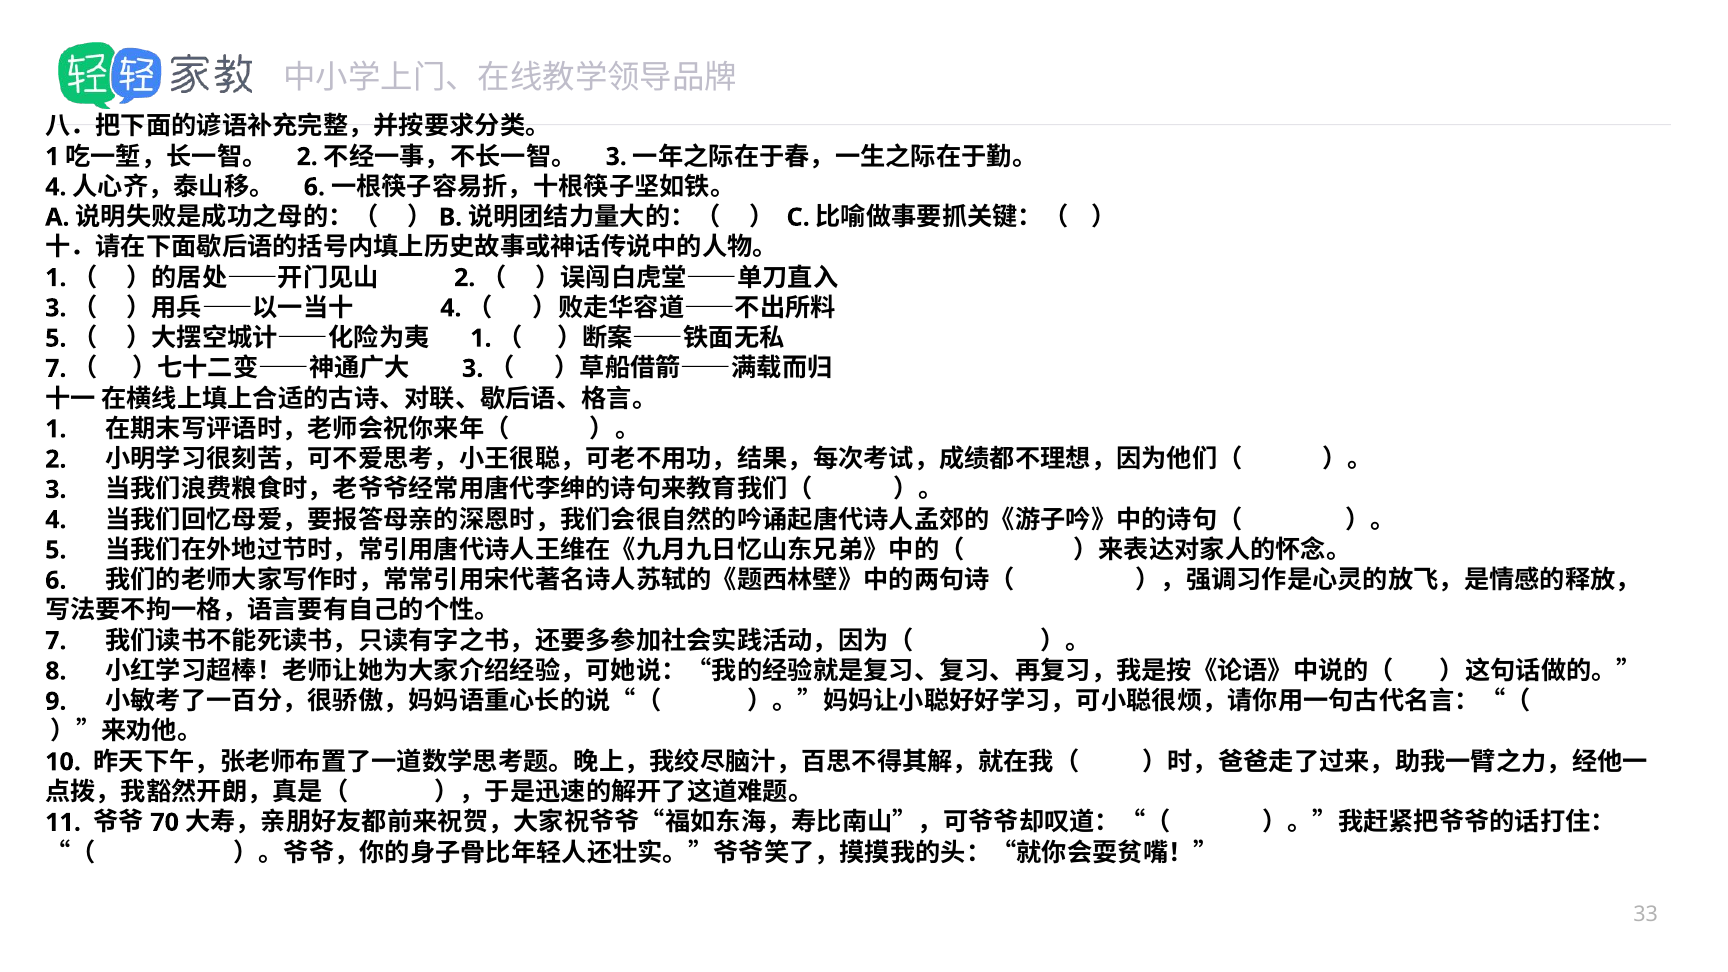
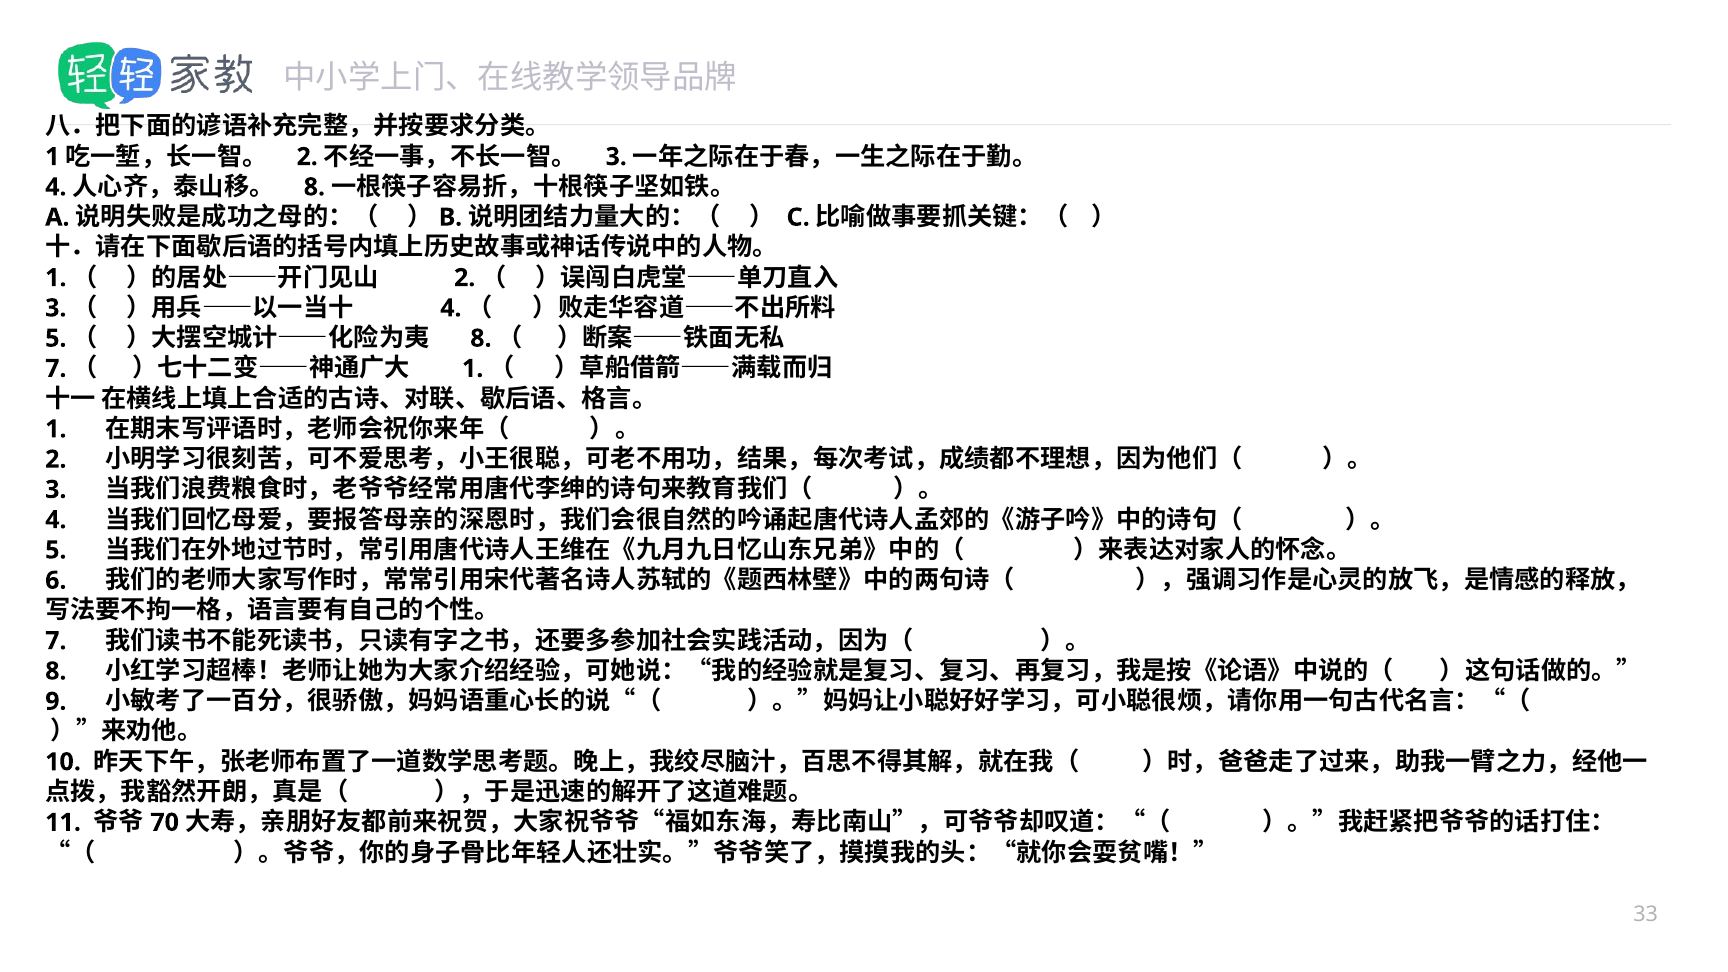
6 at (314, 187): 6 -> 8
1 at (481, 338): 1 -> 8
3 at (473, 369): 3 -> 1
